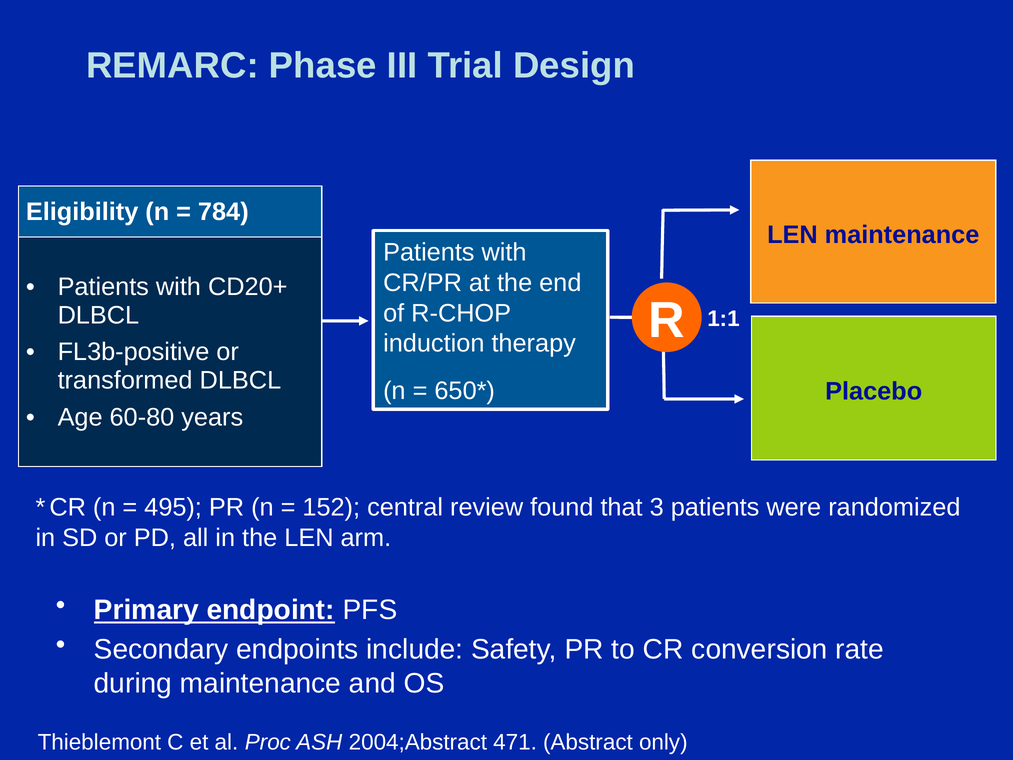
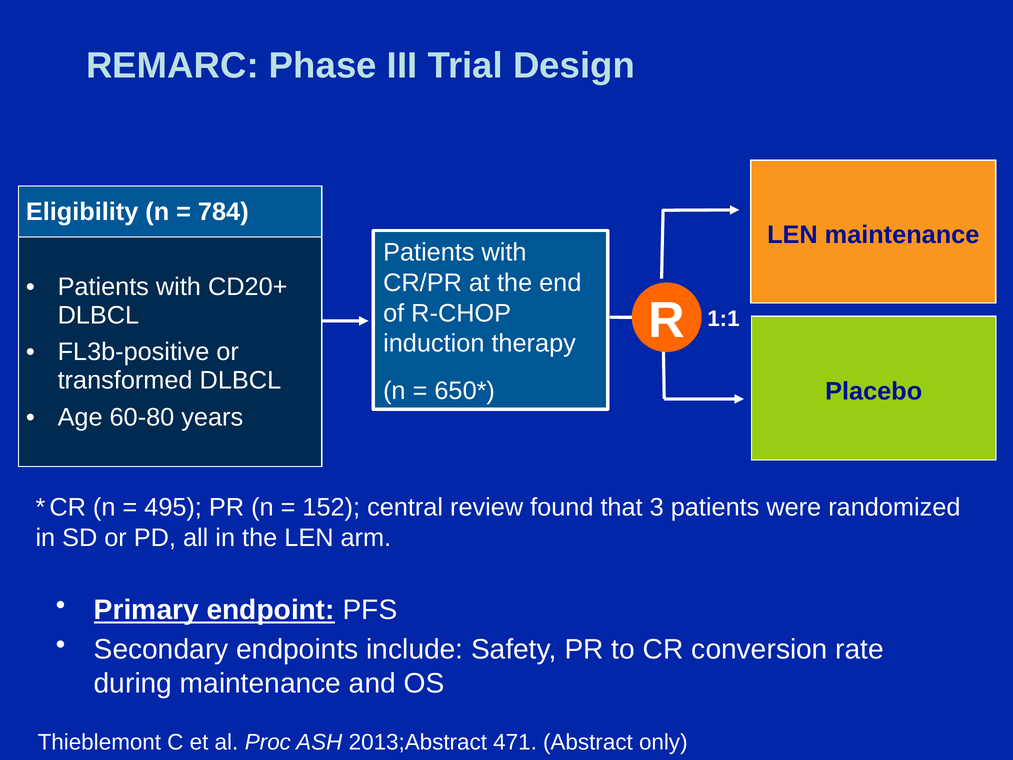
2004;Abstract: 2004;Abstract -> 2013;Abstract
